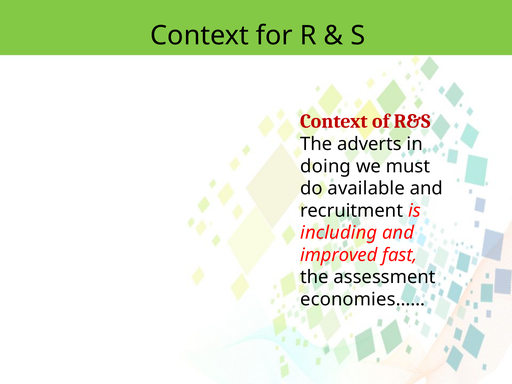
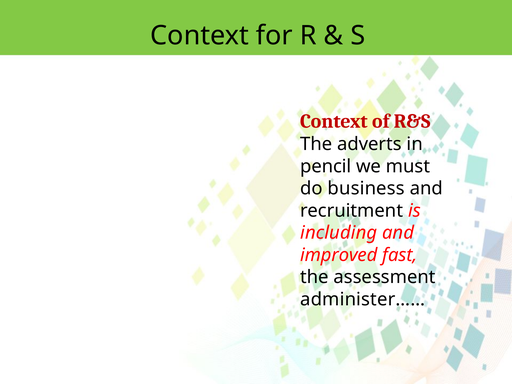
doing: doing -> pencil
available: available -> business
economies……: economies…… -> administer……
